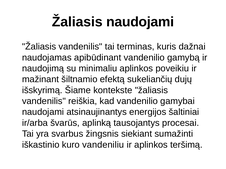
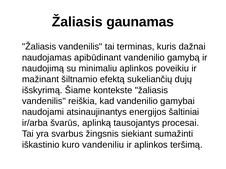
Žaliasis naudojami: naudojami -> gaunamas
